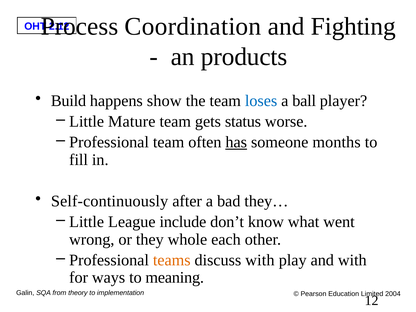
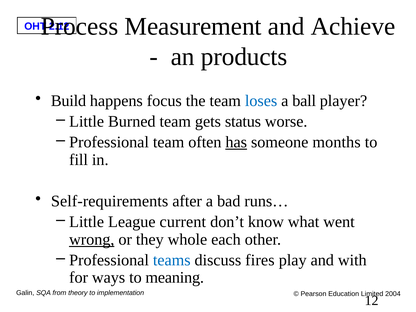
Coordination: Coordination -> Measurement
Fighting: Fighting -> Achieve
show: show -> focus
Mature: Mature -> Burned
Self-continuously: Self-continuously -> Self-requirements
they…: they… -> runs…
include: include -> current
wrong underline: none -> present
teams colour: orange -> blue
discuss with: with -> fires
